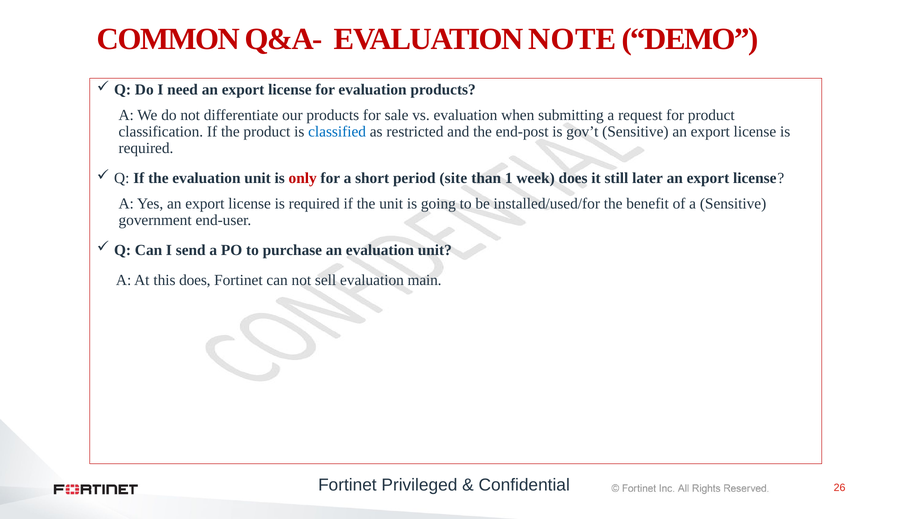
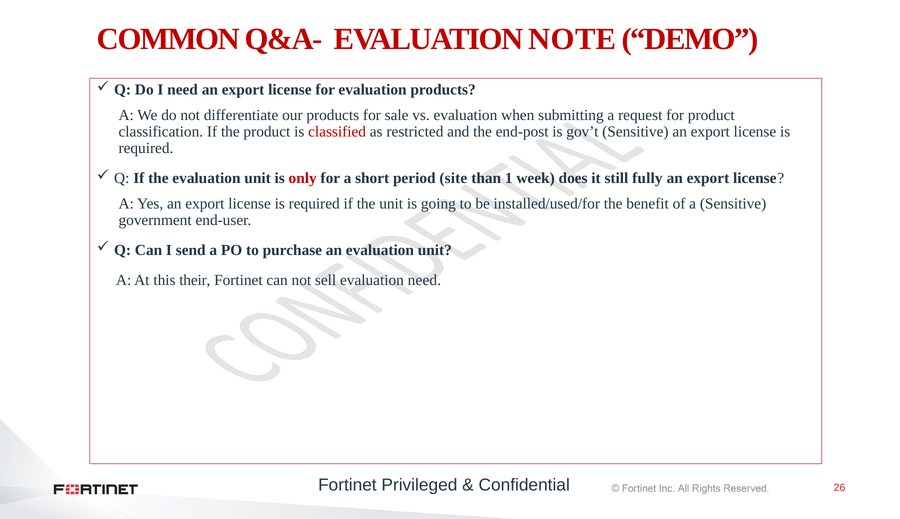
classified colour: blue -> red
later: later -> fully
this does: does -> their
evaluation main: main -> need
